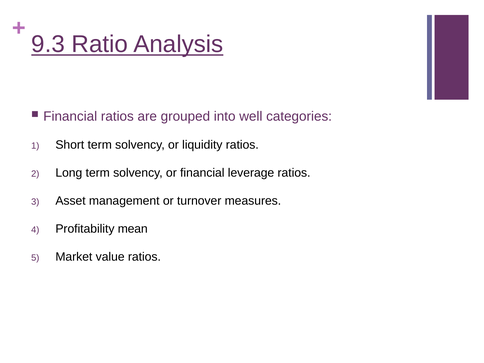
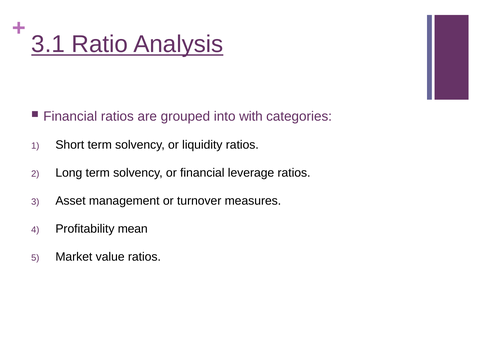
9.3: 9.3 -> 3.1
well: well -> with
